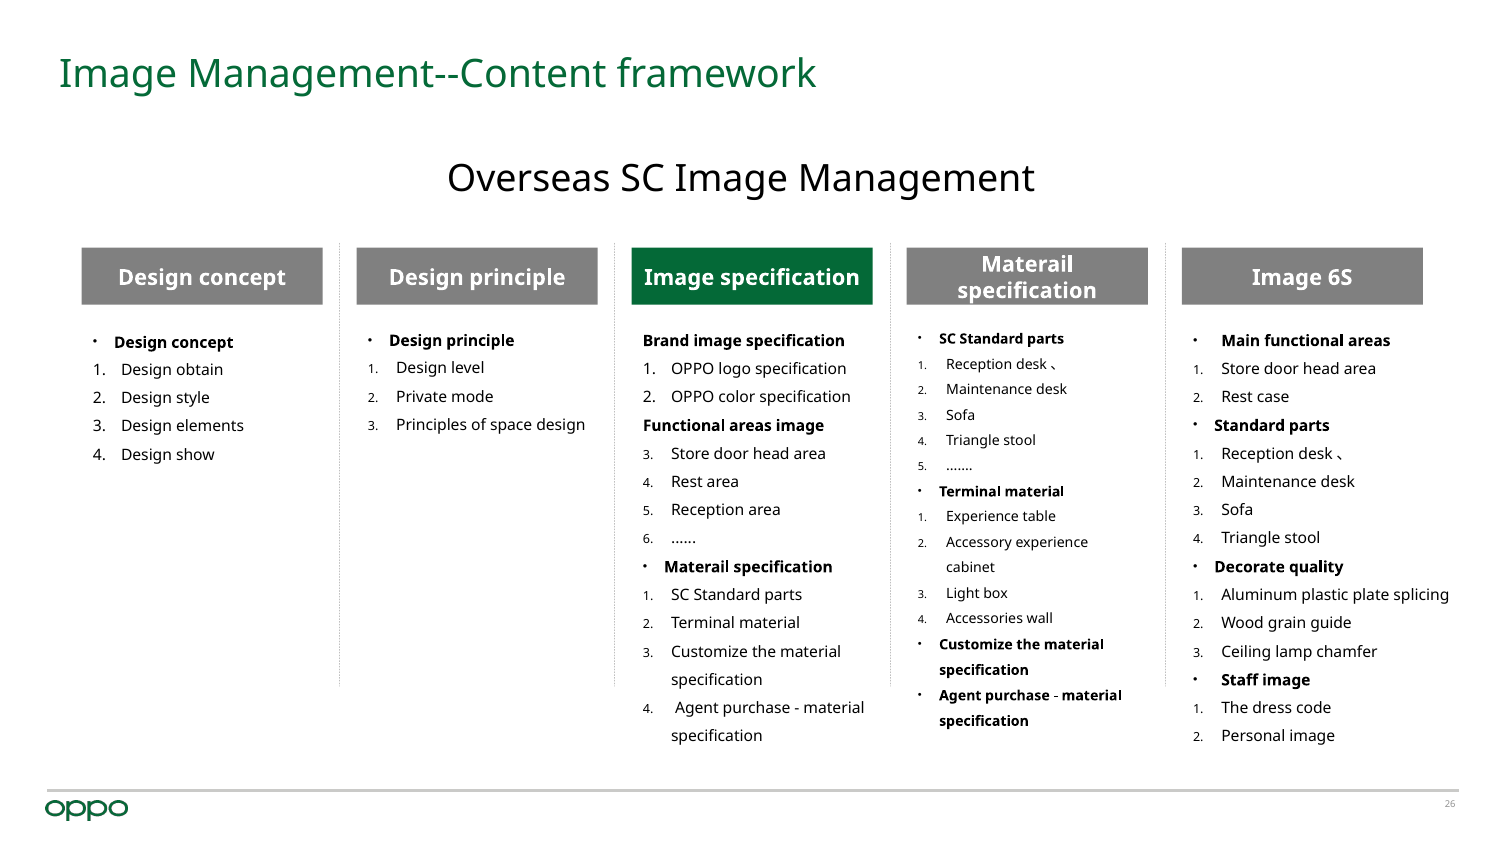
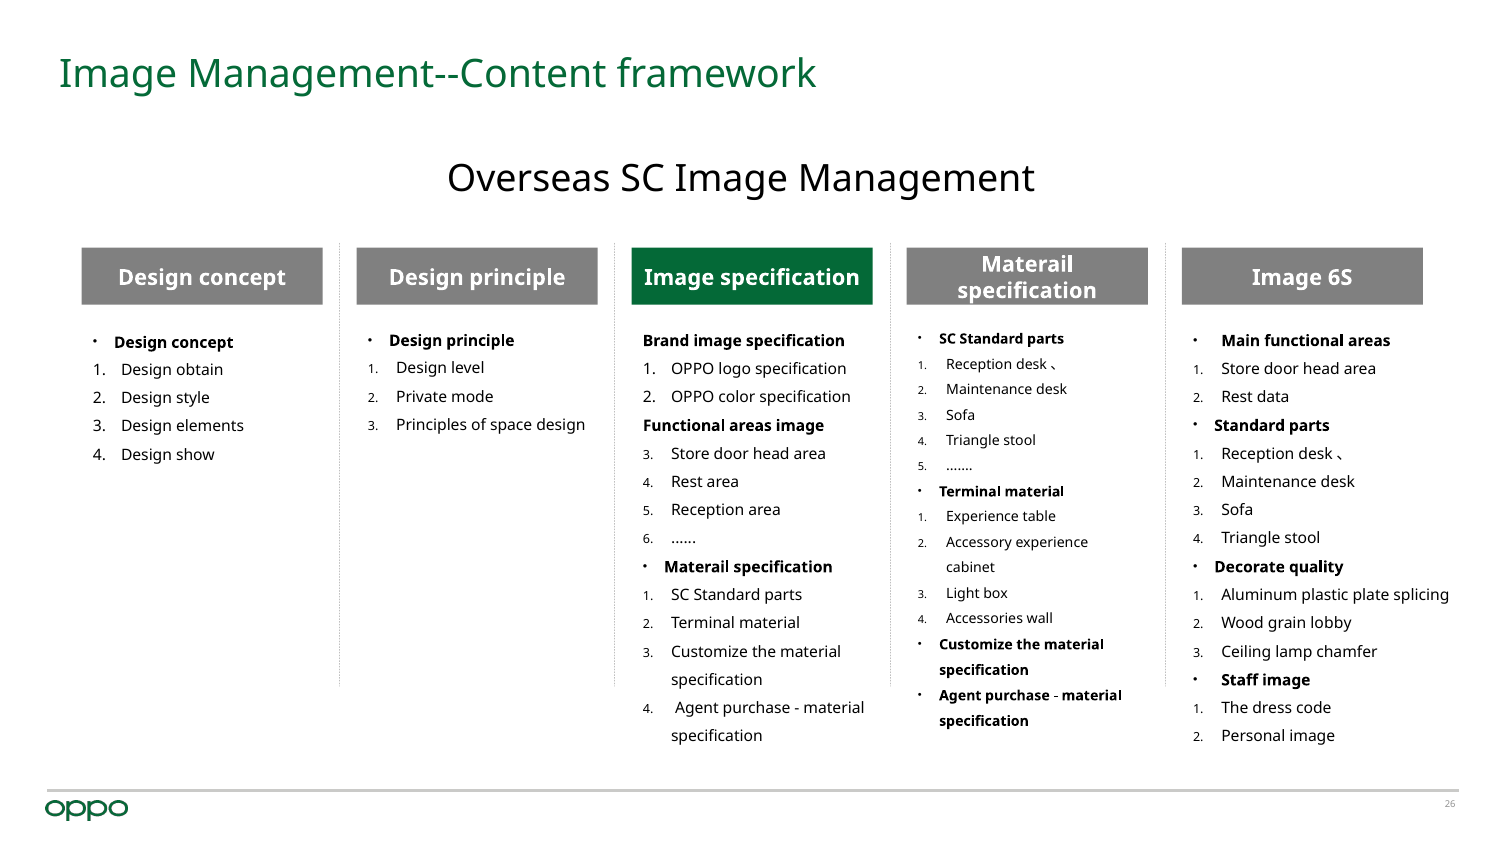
case: case -> data
guide: guide -> lobby
